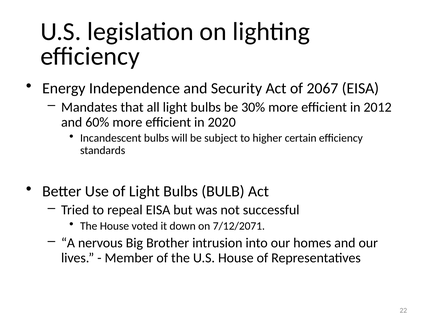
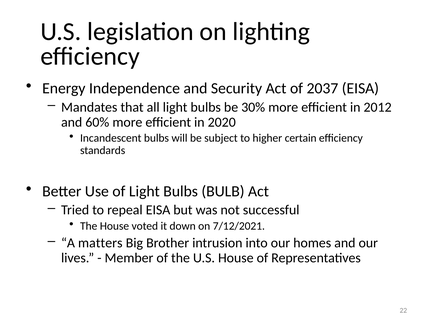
2067: 2067 -> 2037
7/12/2071: 7/12/2071 -> 7/12/2021
nervous: nervous -> matters
